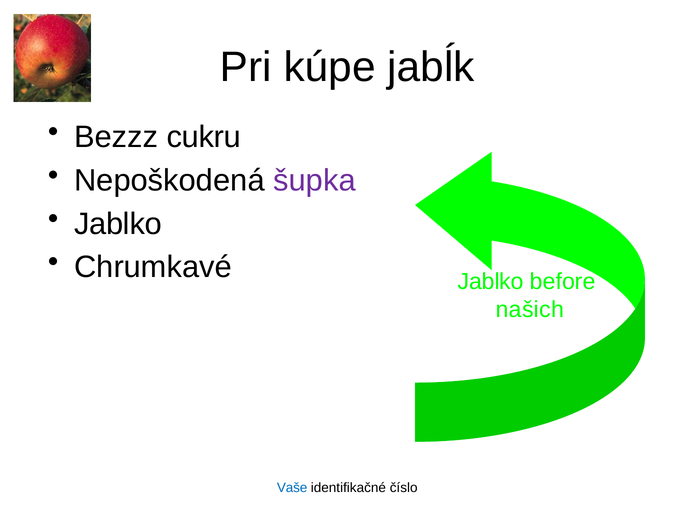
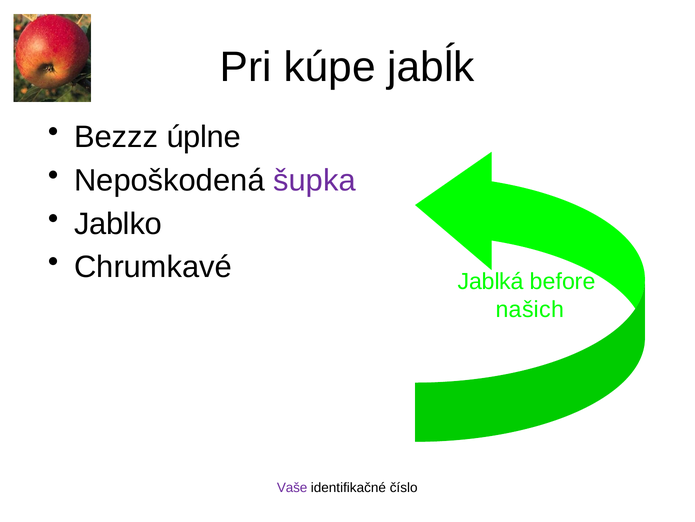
cukru: cukru -> úplne
Chrumkavé Jablko: Jablko -> Jablká
Vaše colour: blue -> purple
